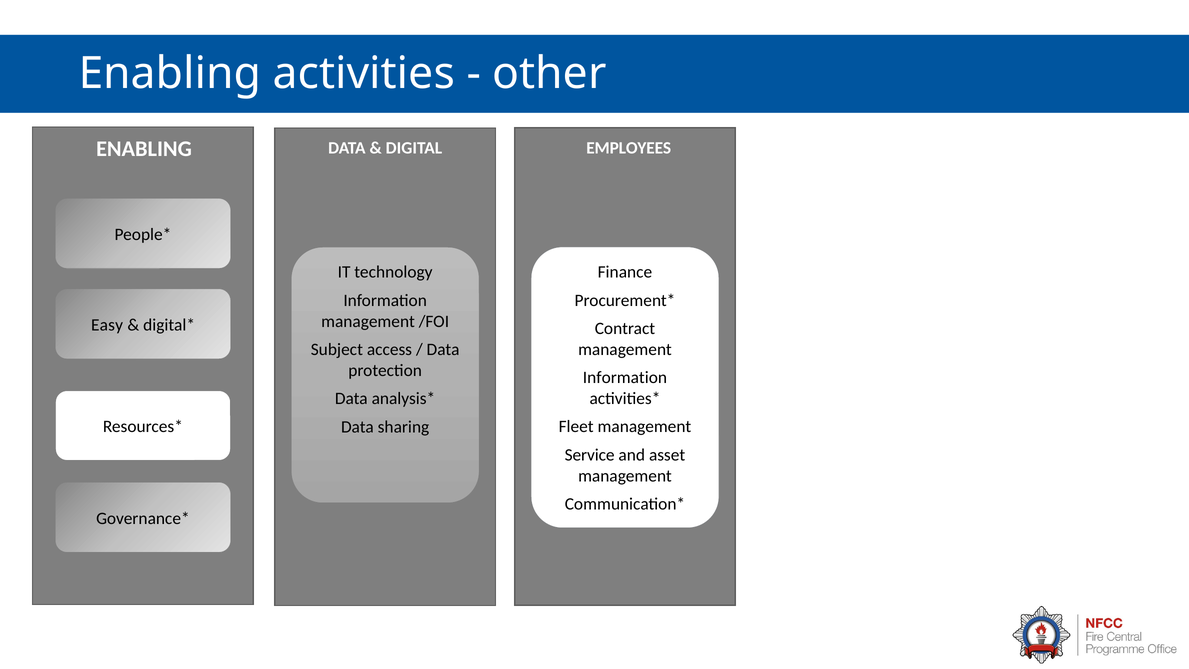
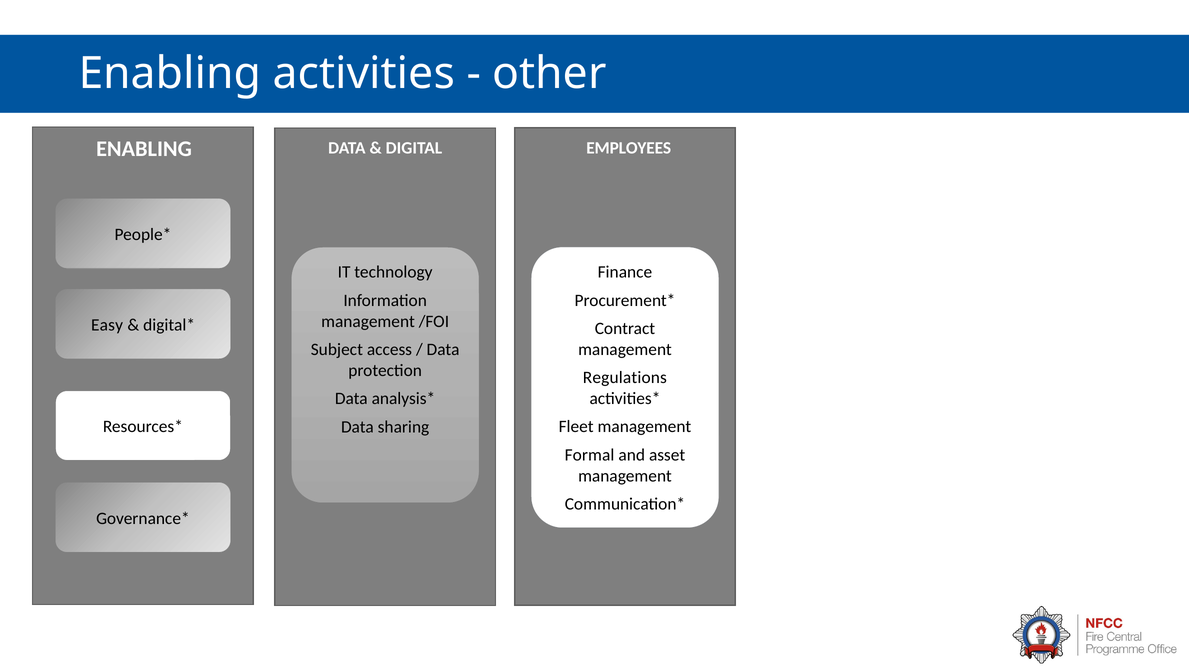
Information at (625, 378): Information -> Regulations
Service: Service -> Formal
